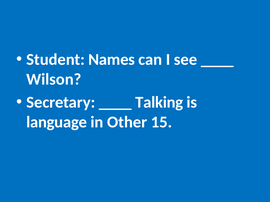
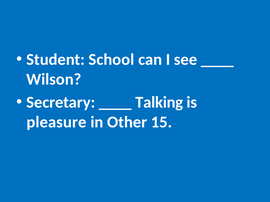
Names: Names -> School
language: language -> pleasure
